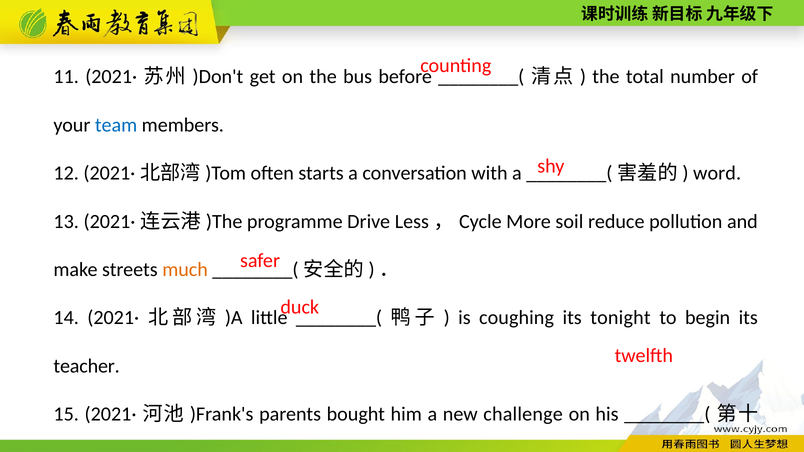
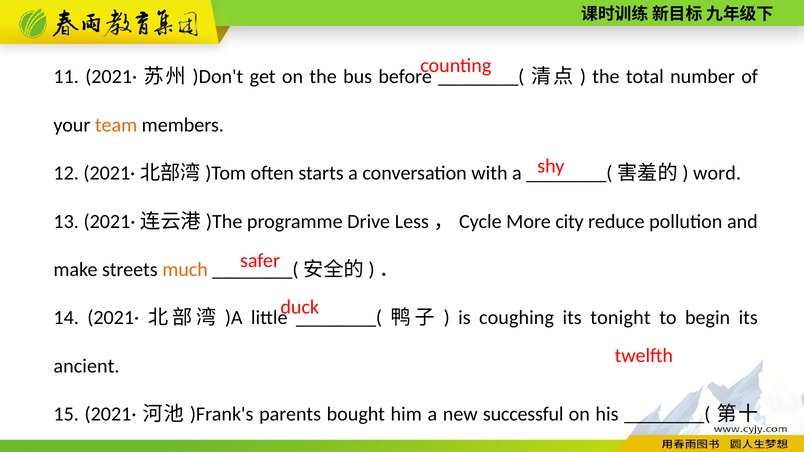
team colour: blue -> orange
soil: soil -> city
teacher: teacher -> ancient
challenge: challenge -> successful
